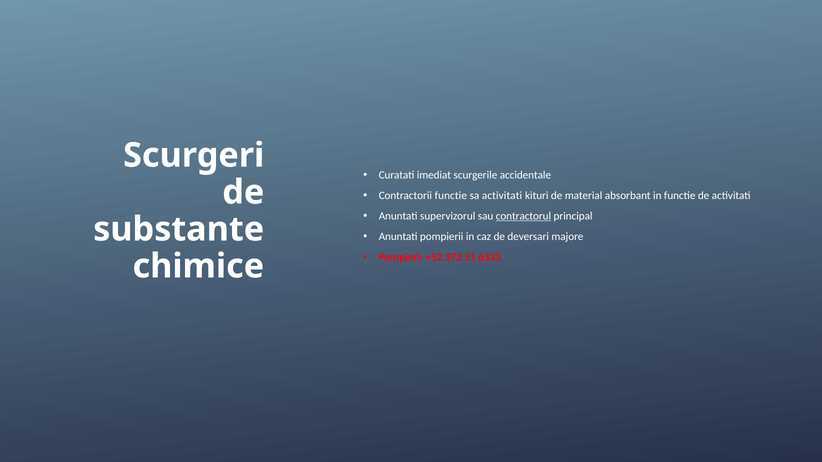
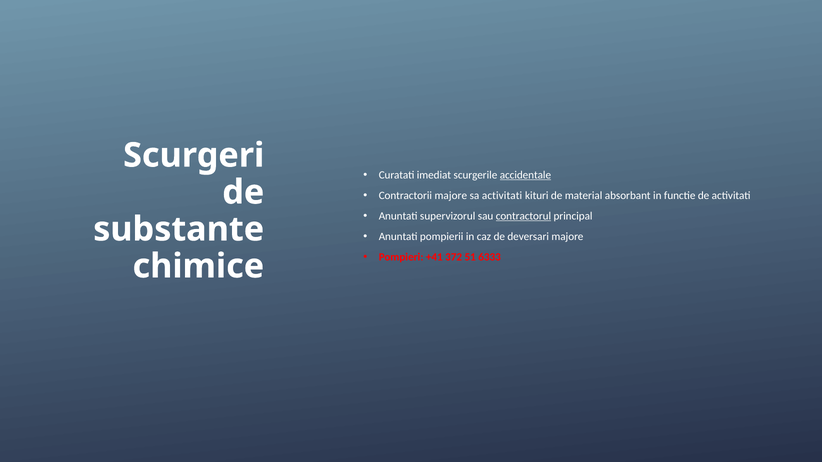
accidentale underline: none -> present
Contractorii functie: functie -> majore
+52: +52 -> +41
